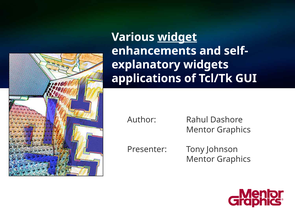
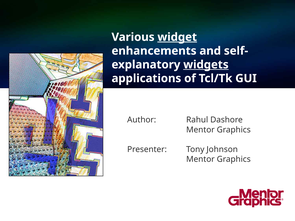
widgets underline: none -> present
